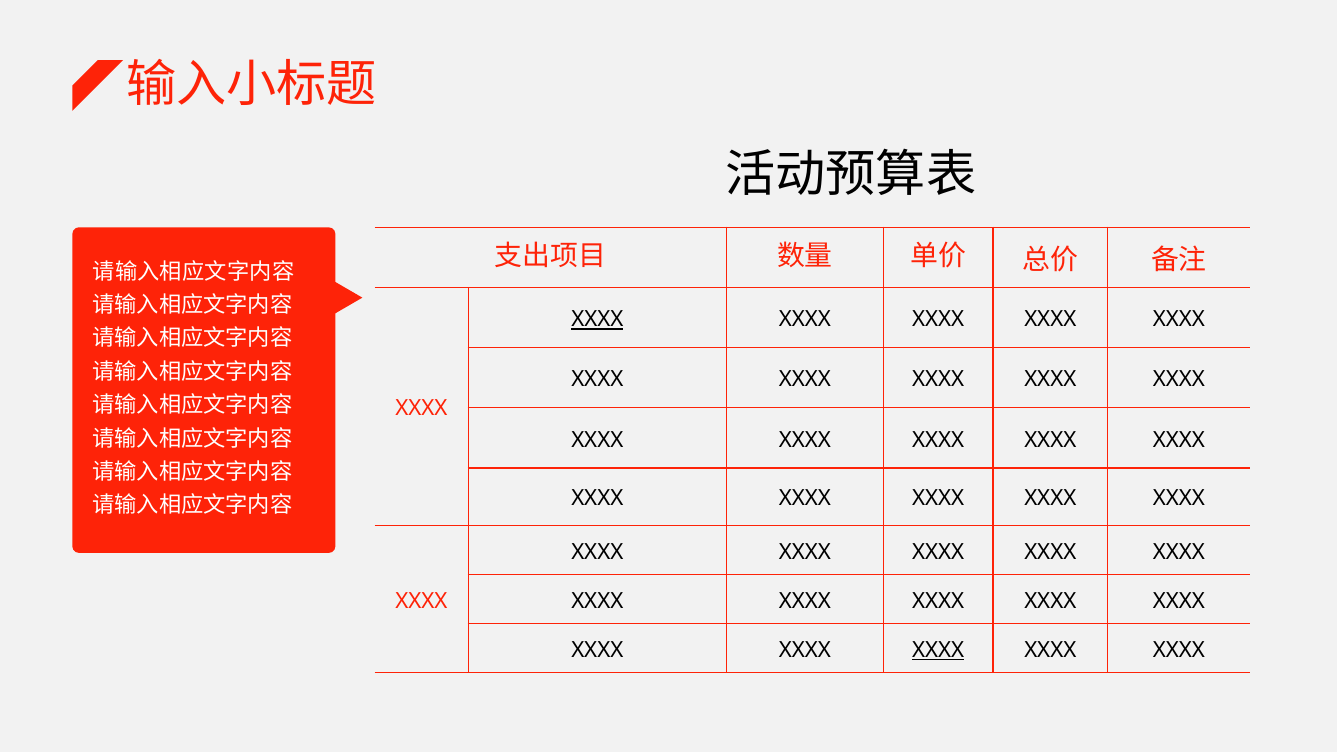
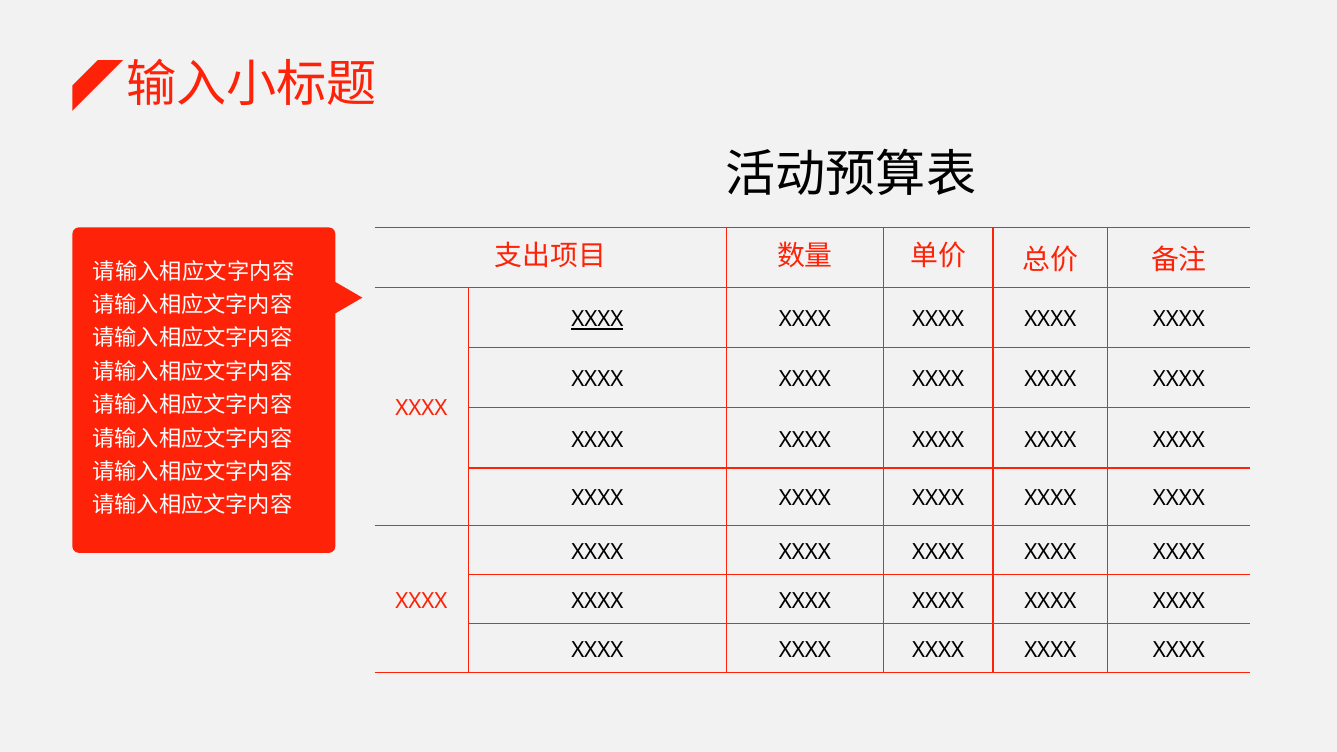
XXXX at (938, 650) underline: present -> none
